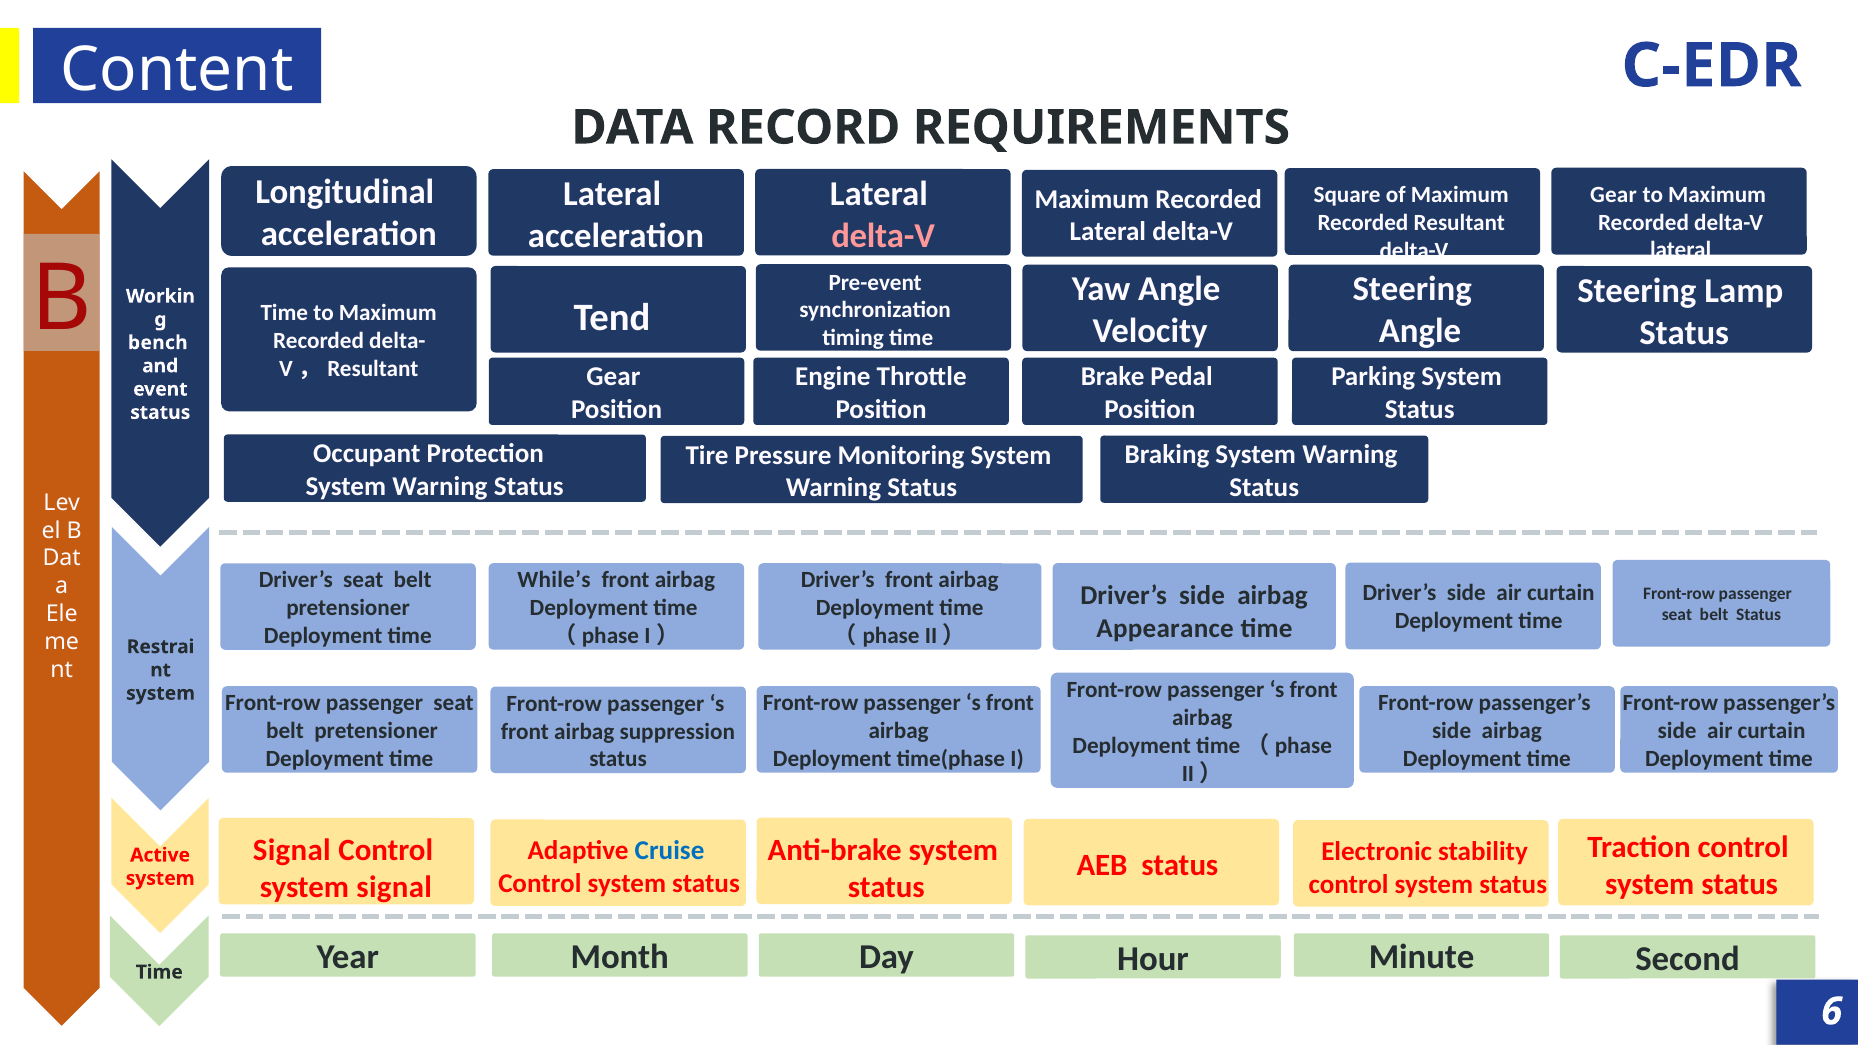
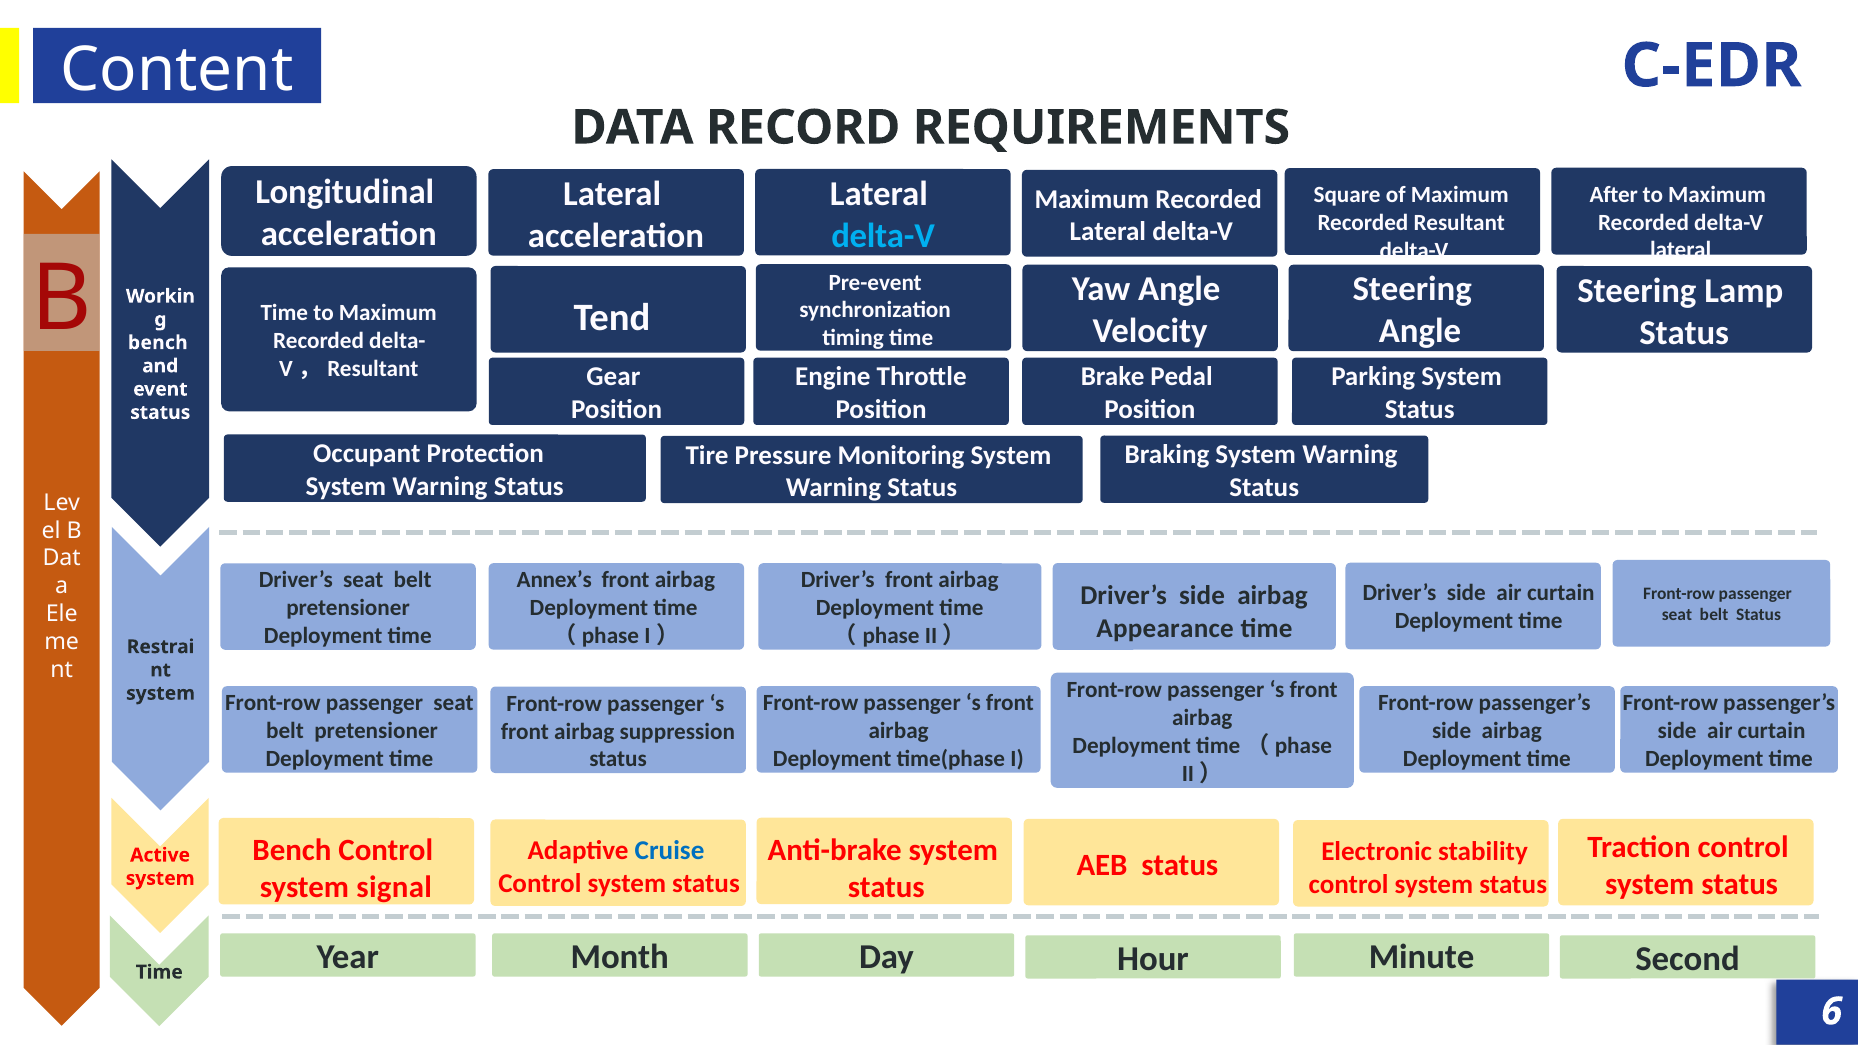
Gear at (1613, 195): Gear -> After
delta-V at (883, 236) colour: pink -> light blue
While’s: While’s -> Annex’s
Signal at (292, 851): Signal -> Bench
